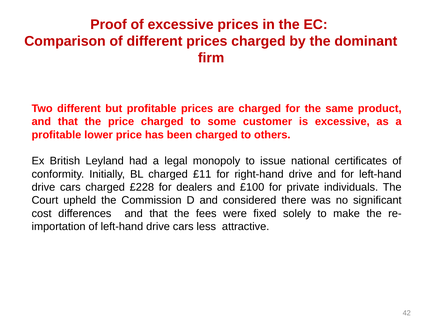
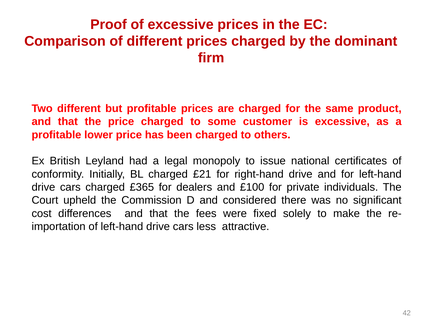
£11: £11 -> £21
£228: £228 -> £365
